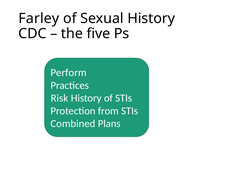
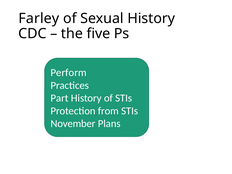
Risk: Risk -> Part
Combined: Combined -> November
